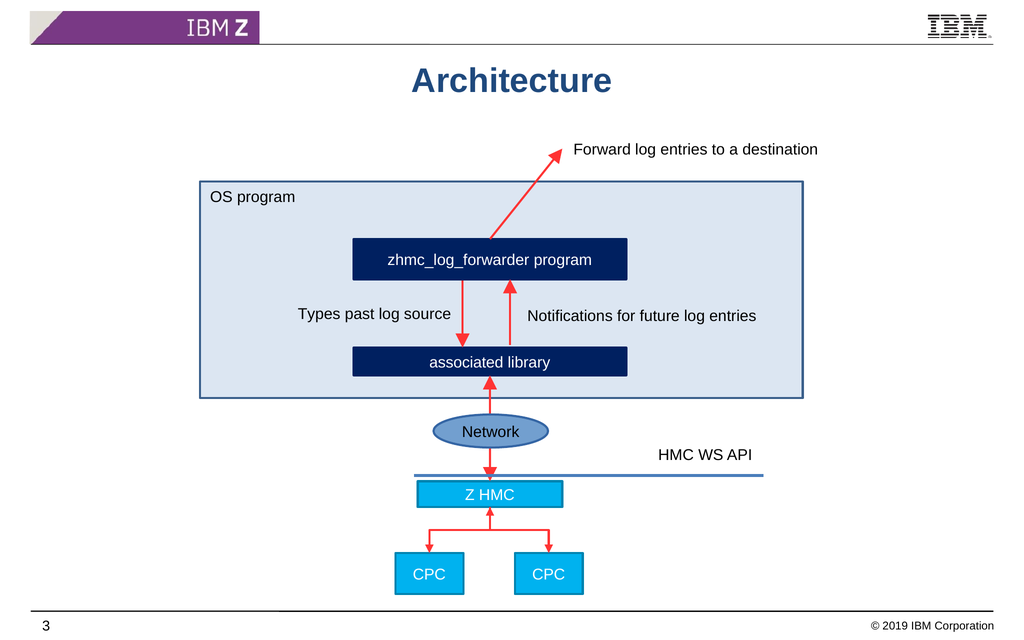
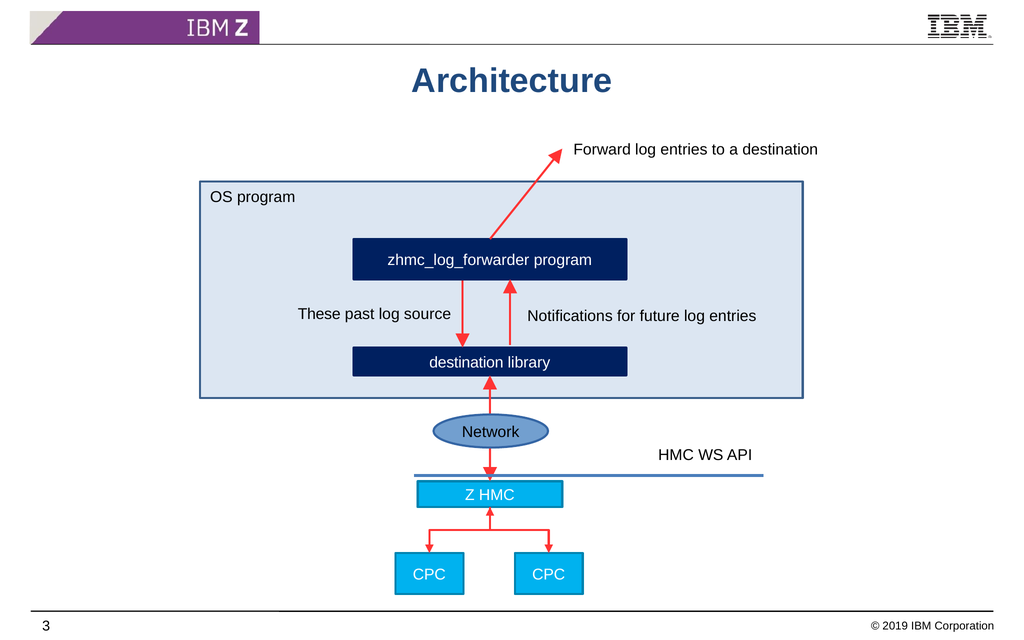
Types: Types -> These
associated at (466, 363): associated -> destination
